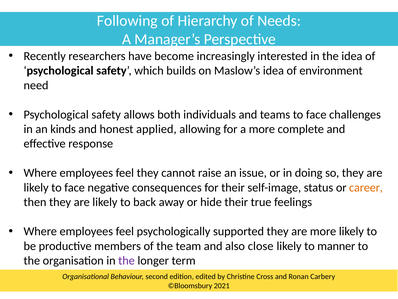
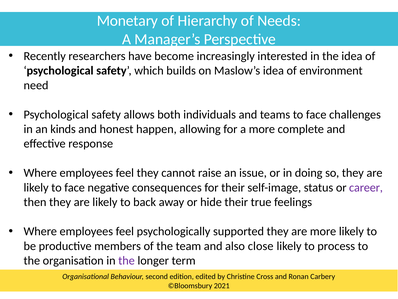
Following: Following -> Monetary
applied: applied -> happen
career colour: orange -> purple
manner: manner -> process
